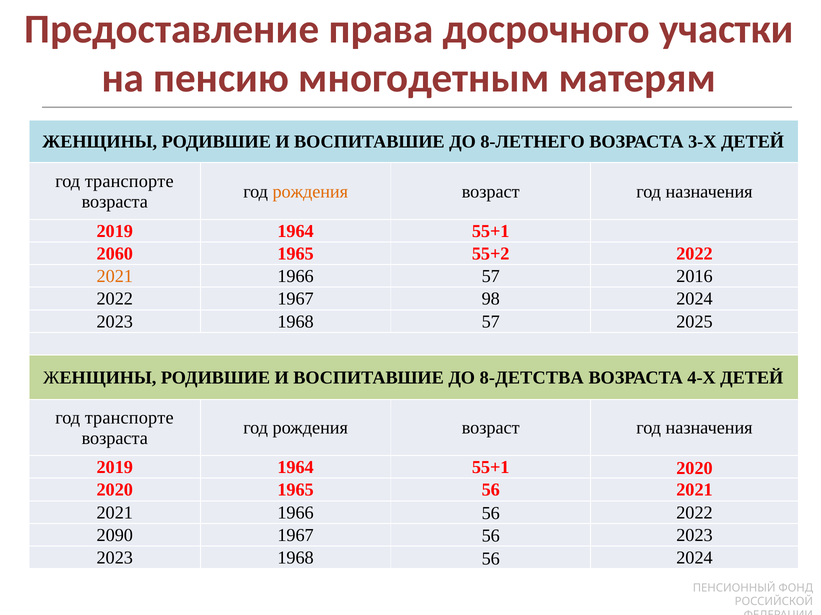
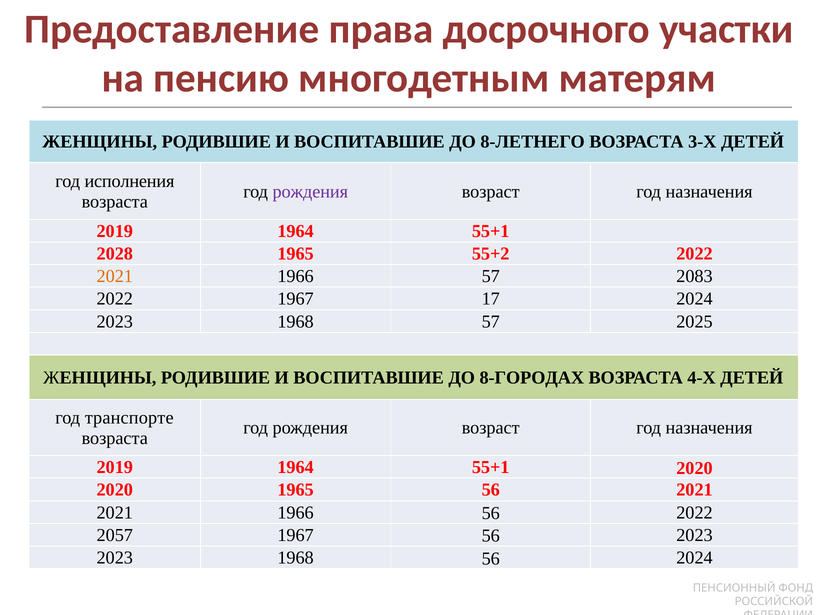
транспорте at (129, 182): транспорте -> исполнения
рождения at (310, 192) colour: orange -> purple
2060: 2060 -> 2028
2016: 2016 -> 2083
98: 98 -> 17
8-ДЕТСТВА: 8-ДЕТСТВА -> 8-ГОРОДАХ
2090: 2090 -> 2057
